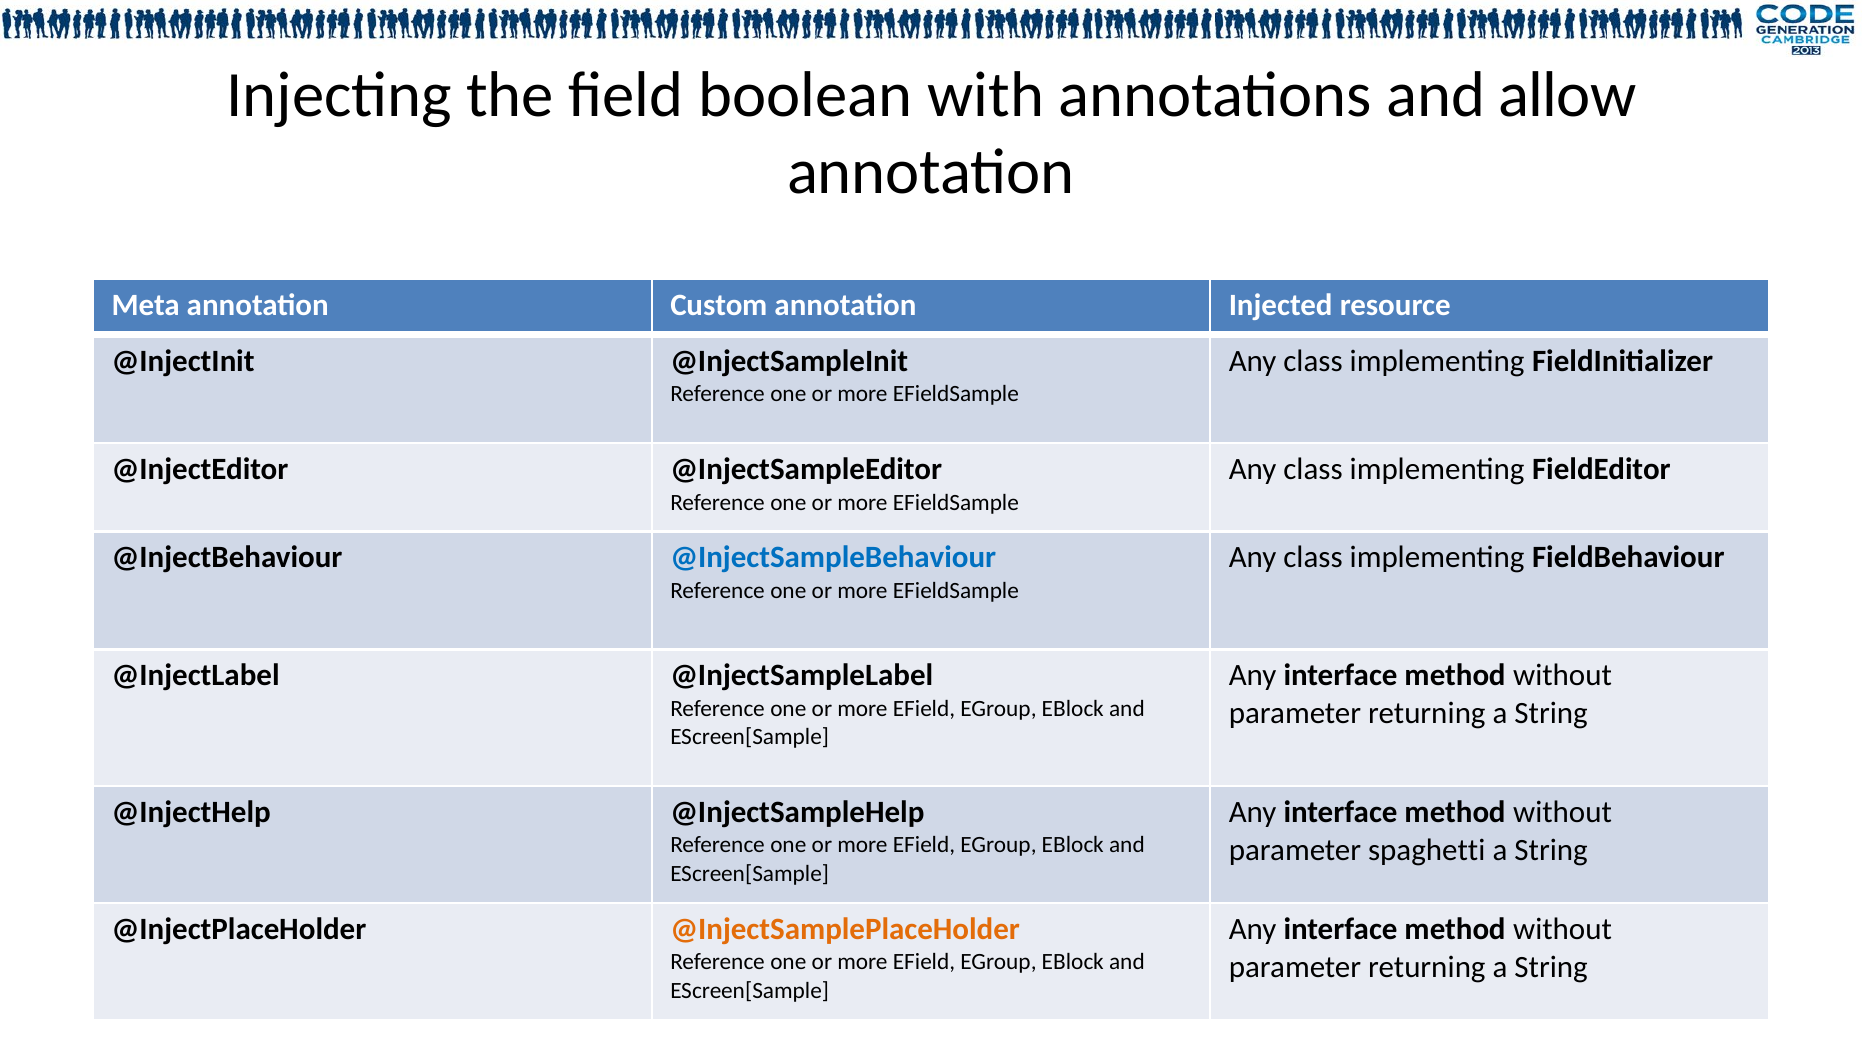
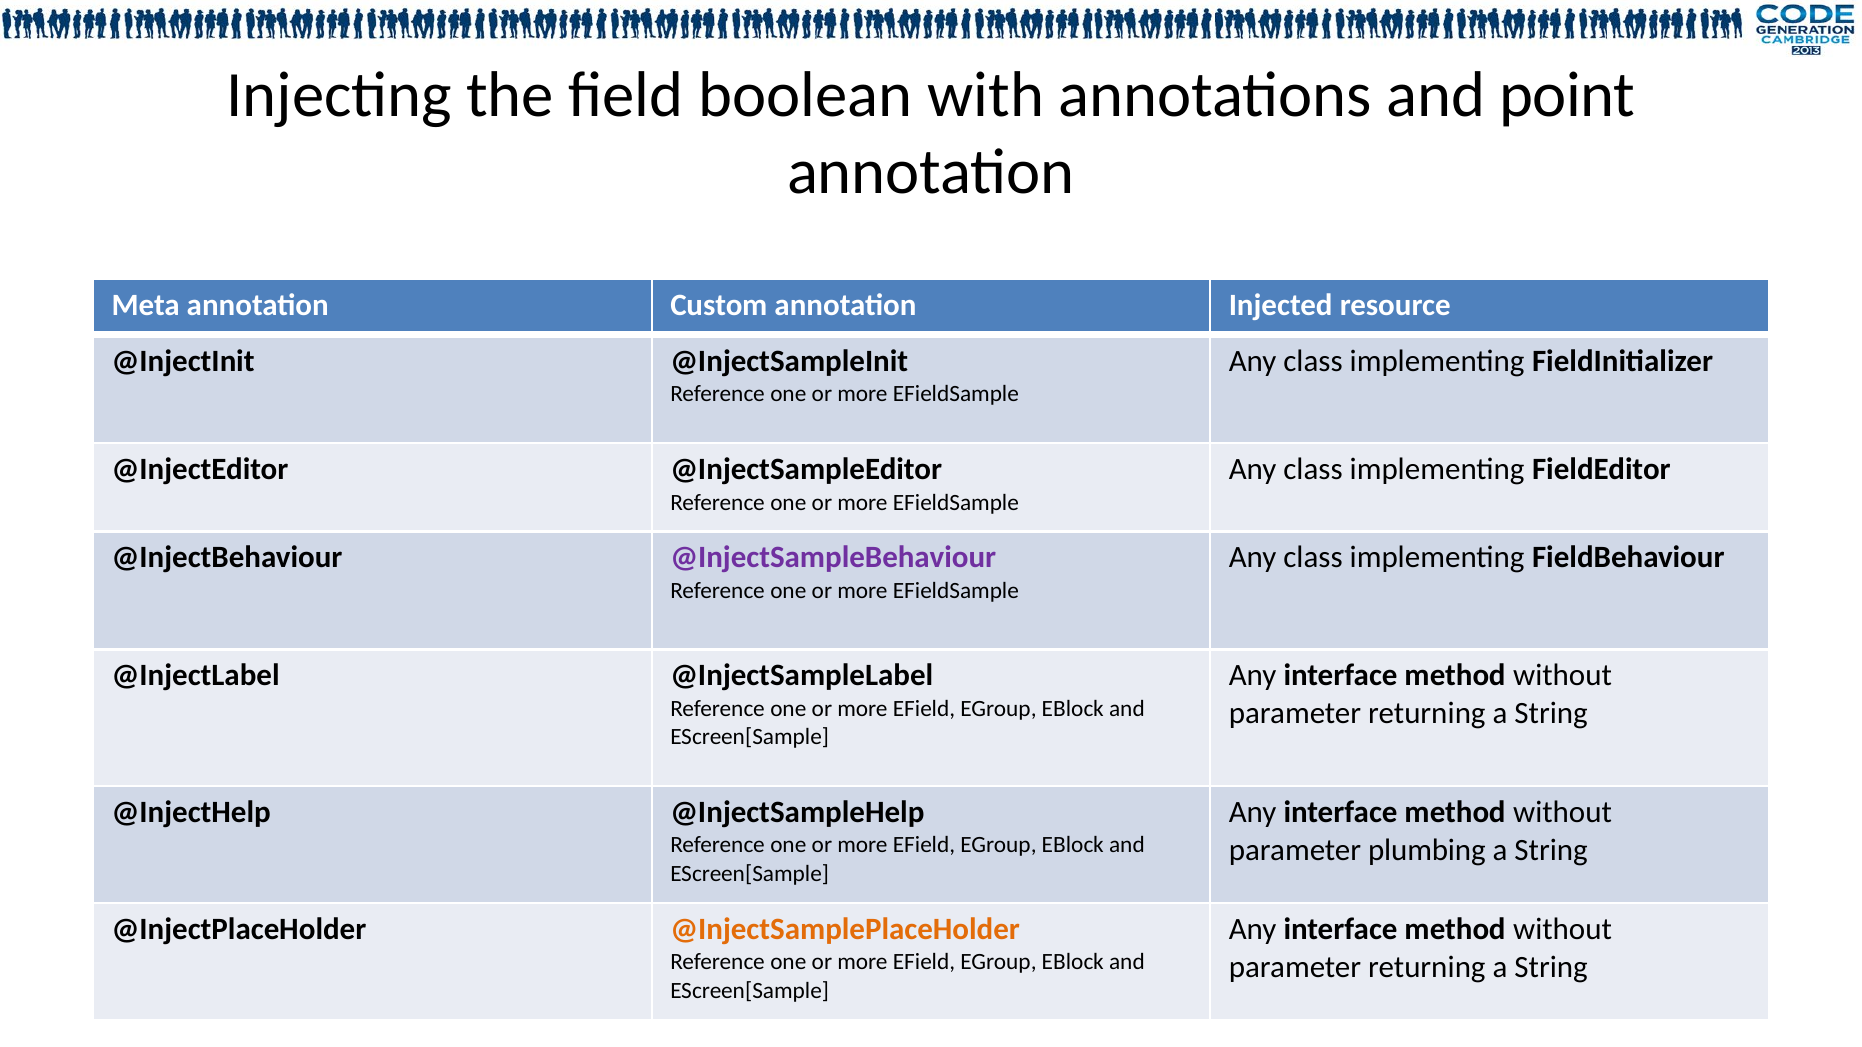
allow: allow -> point
@InjectSampleBehaviour colour: blue -> purple
spaghetti: spaghetti -> plumbing
